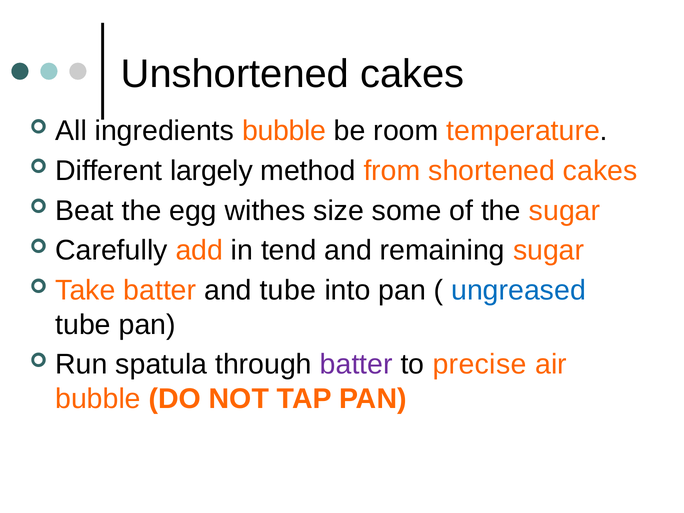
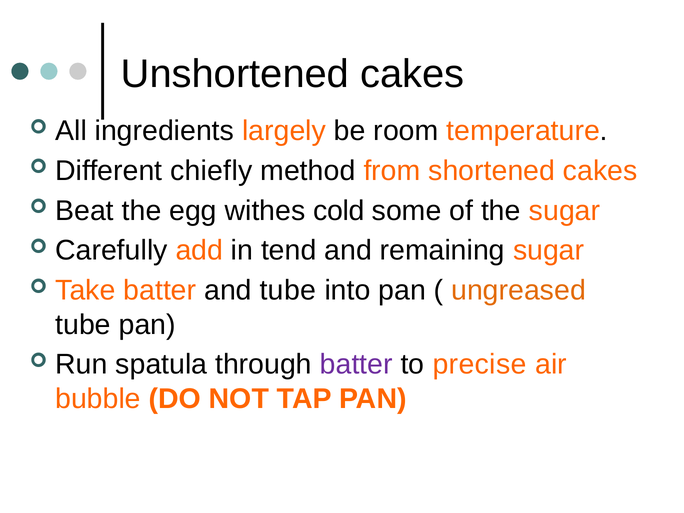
ingredients bubble: bubble -> largely
largely: largely -> chiefly
size: size -> cold
ungreased colour: blue -> orange
